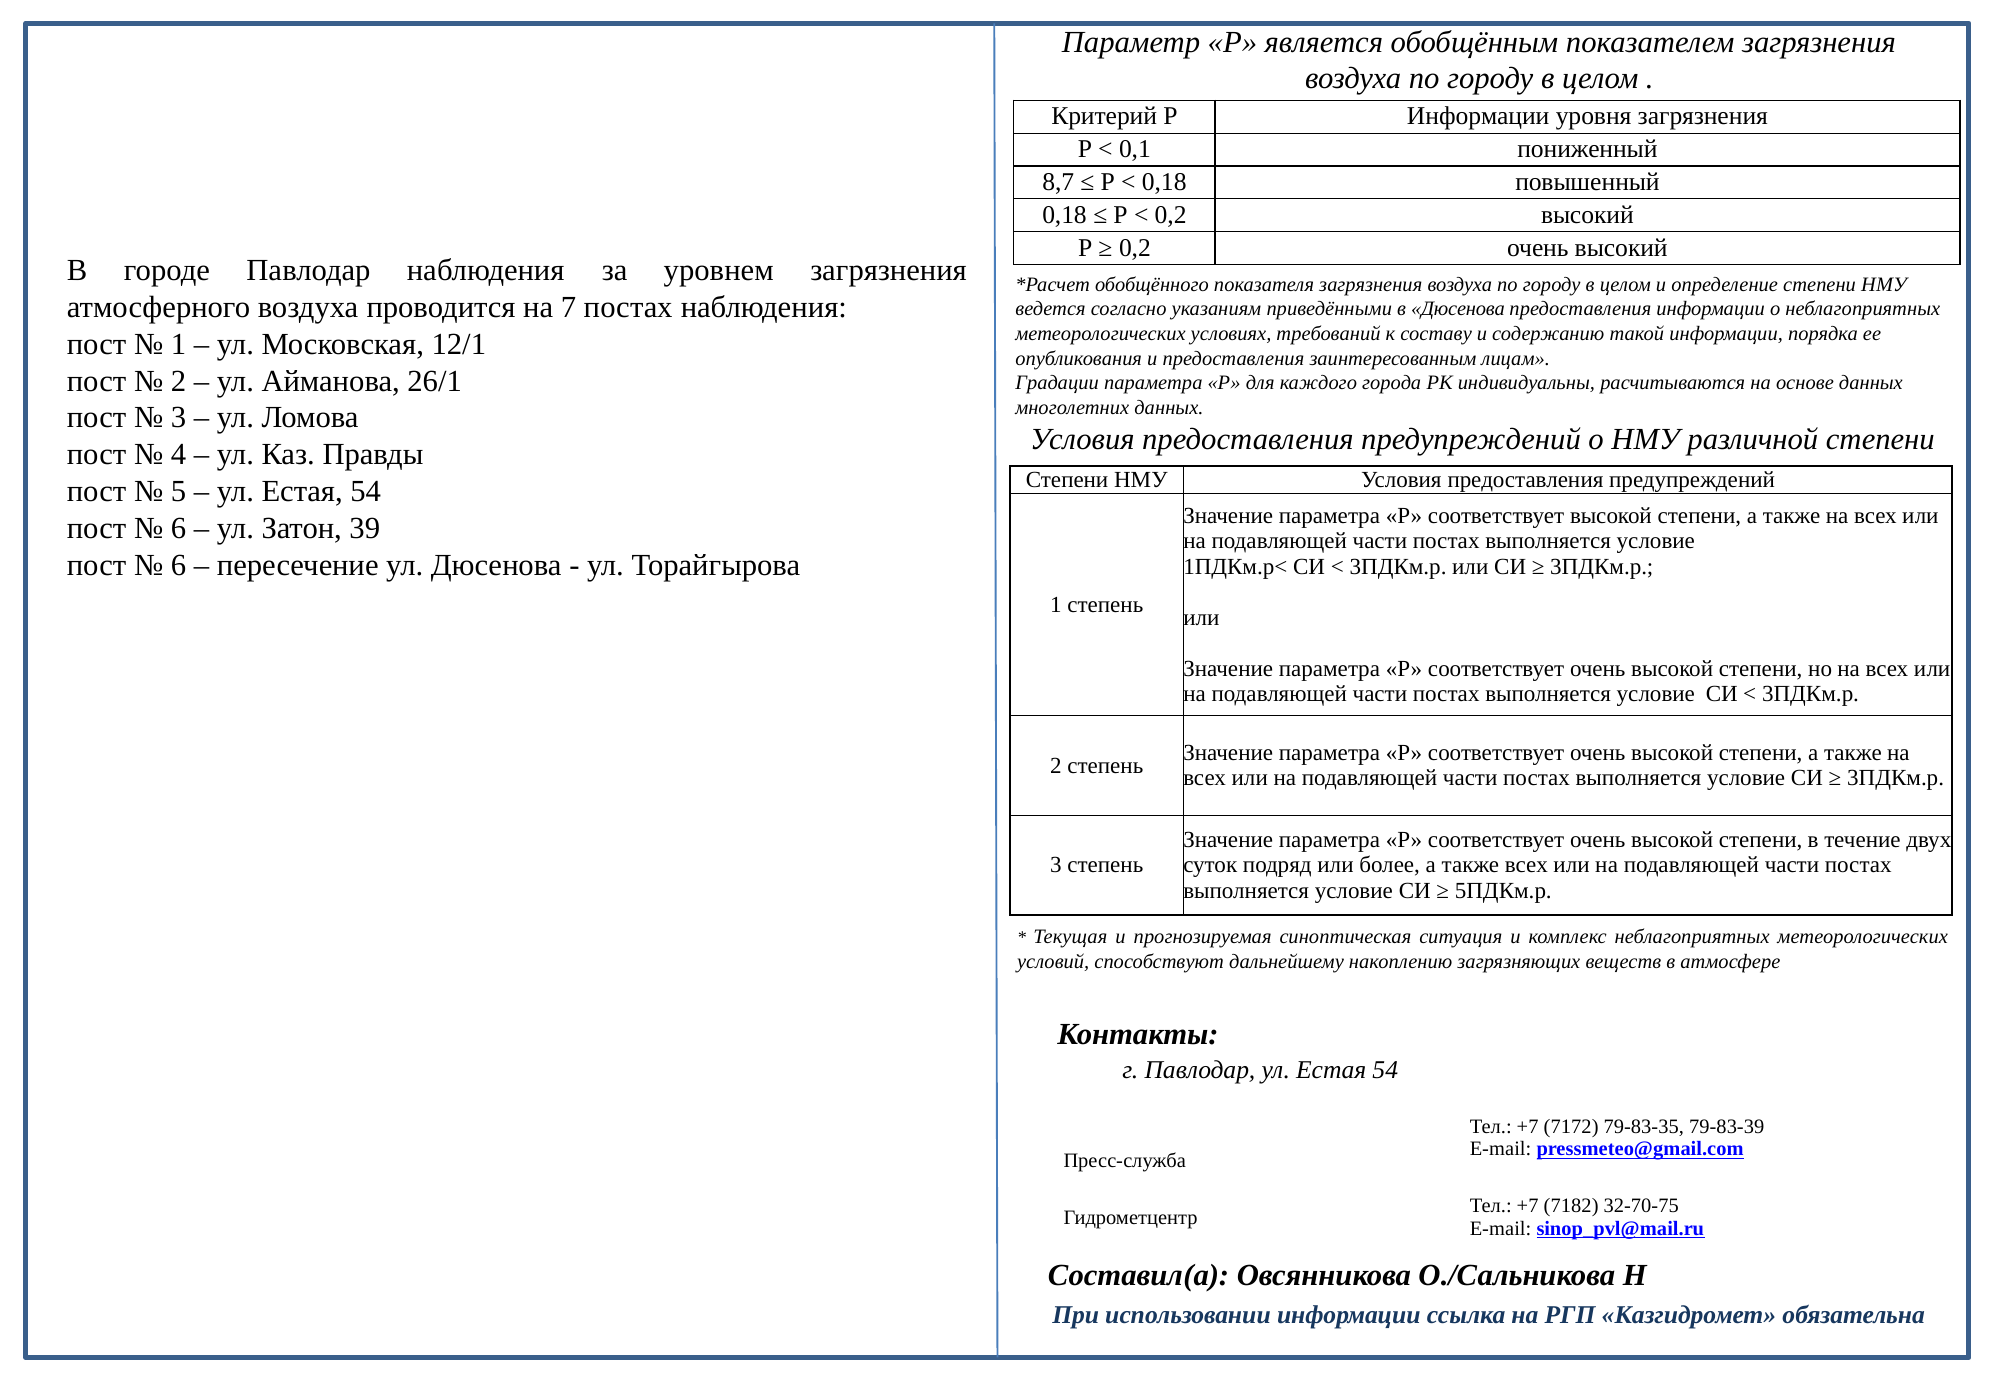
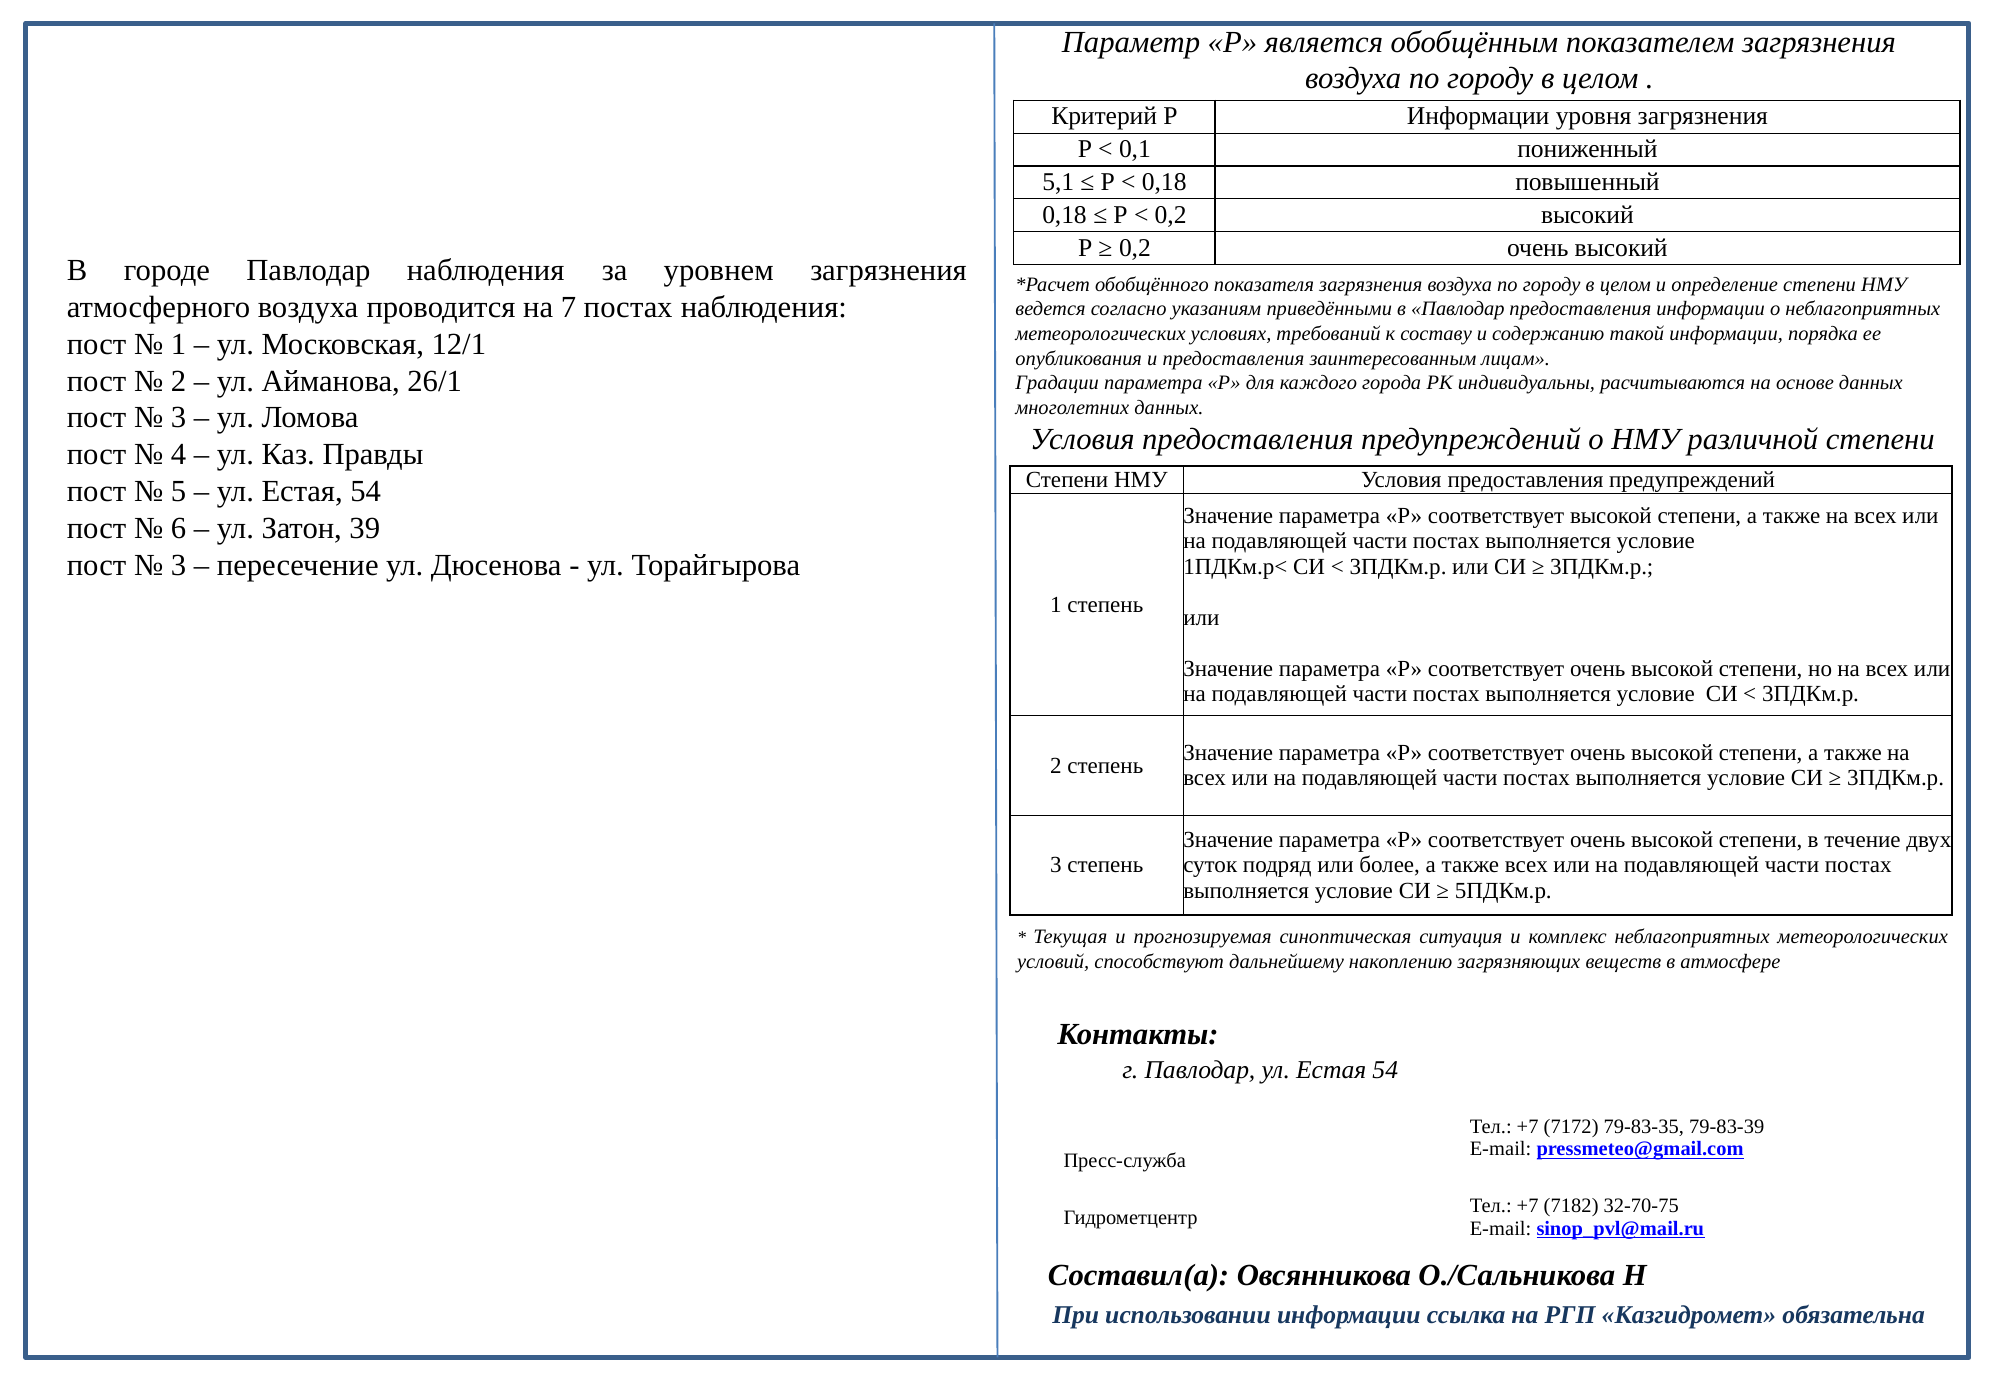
8,7: 8,7 -> 5,1
в Дюсенова: Дюсенова -> Павлодар
6 at (179, 565): 6 -> 3
